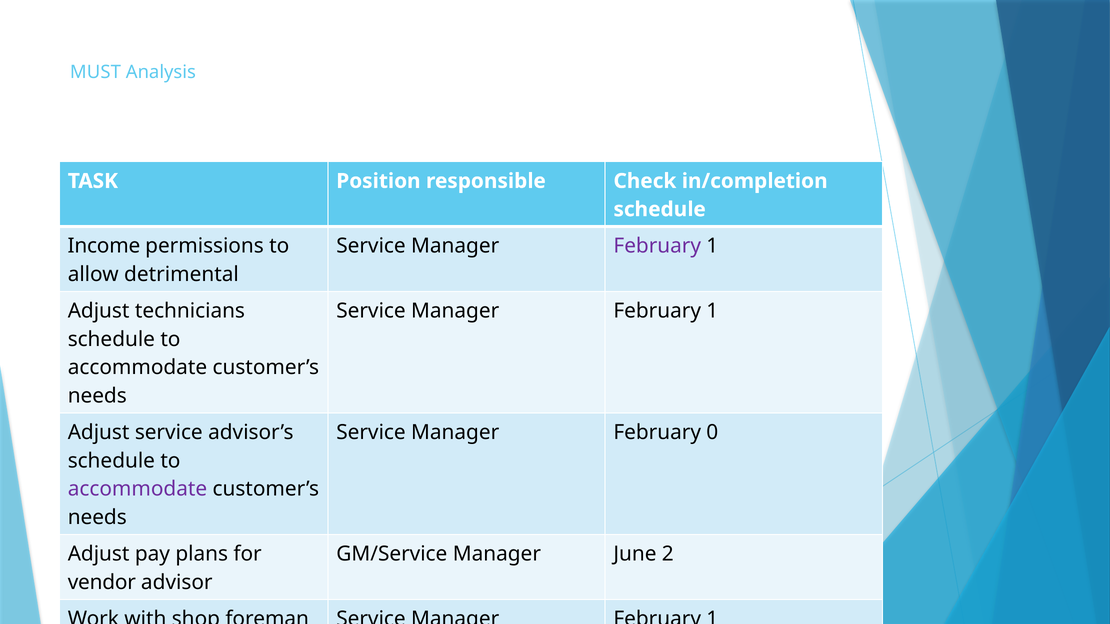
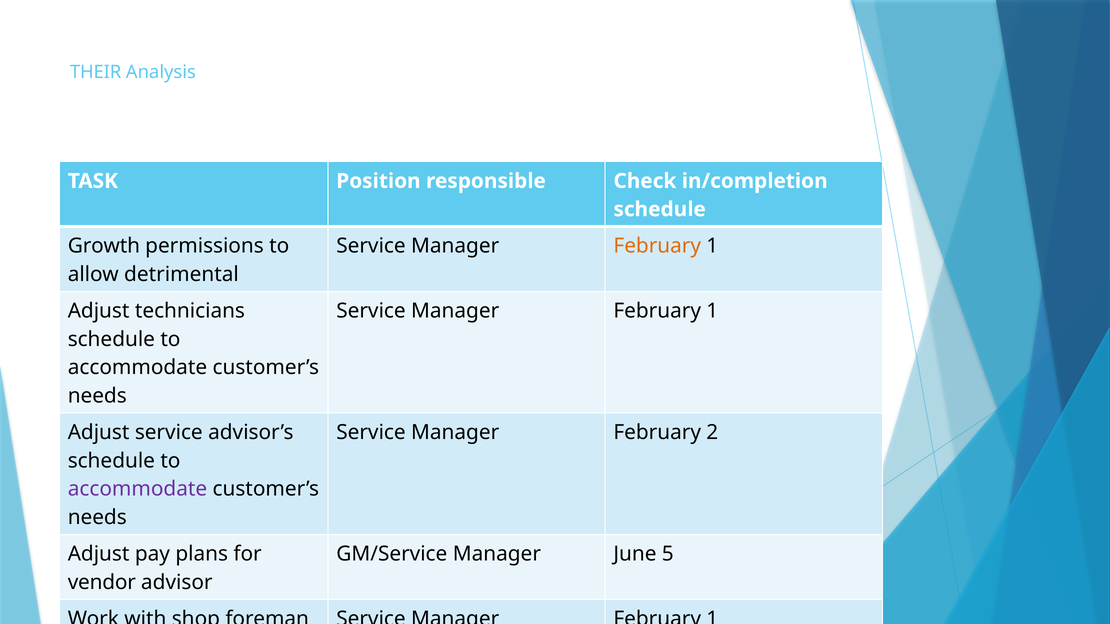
MUST: MUST -> THEIR
Income: Income -> Growth
February at (657, 246) colour: purple -> orange
0: 0 -> 2
2: 2 -> 5
